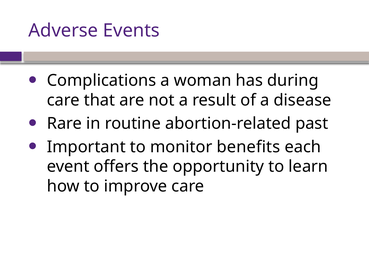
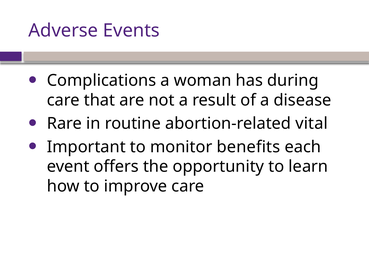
past: past -> vital
